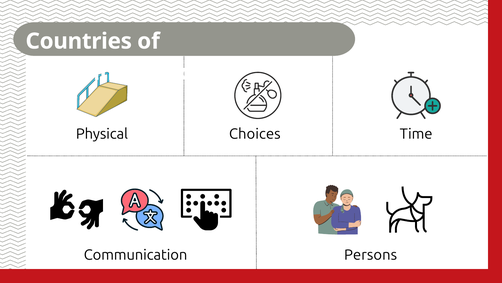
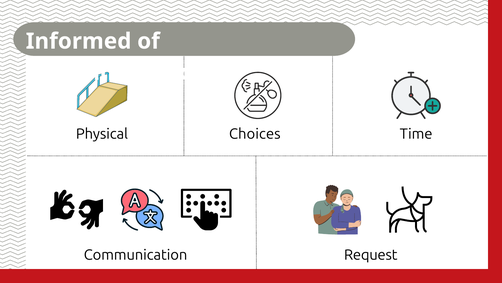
Countries: Countries -> Informed
Persons: Persons -> Request
